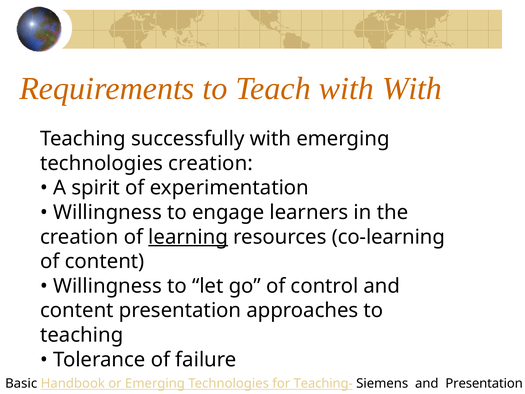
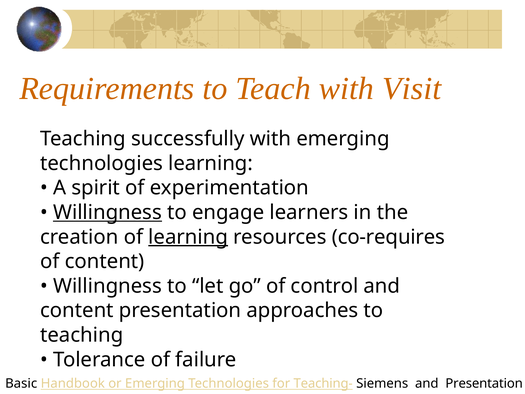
with With: With -> Visit
technologies creation: creation -> learning
Willingness at (107, 212) underline: none -> present
co-learning: co-learning -> co-requires
